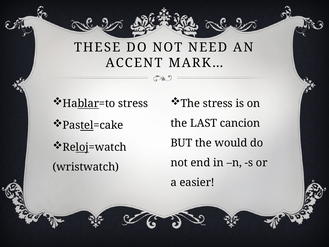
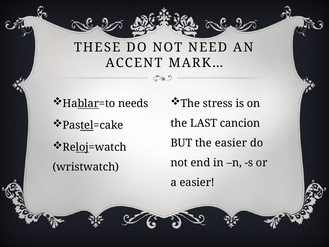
Hablar=to stress: stress -> needs
the would: would -> easier
